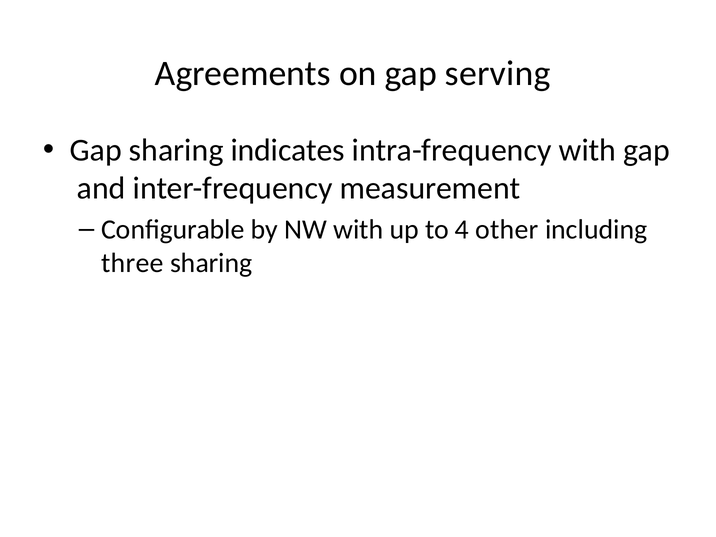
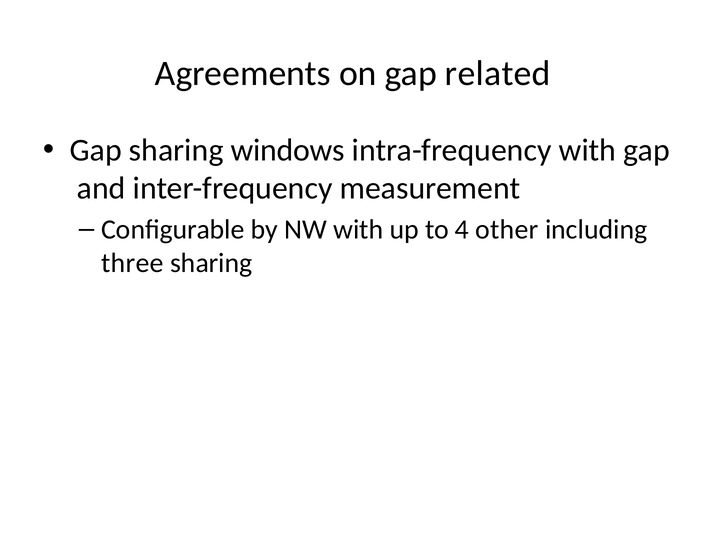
serving: serving -> related
indicates: indicates -> windows
